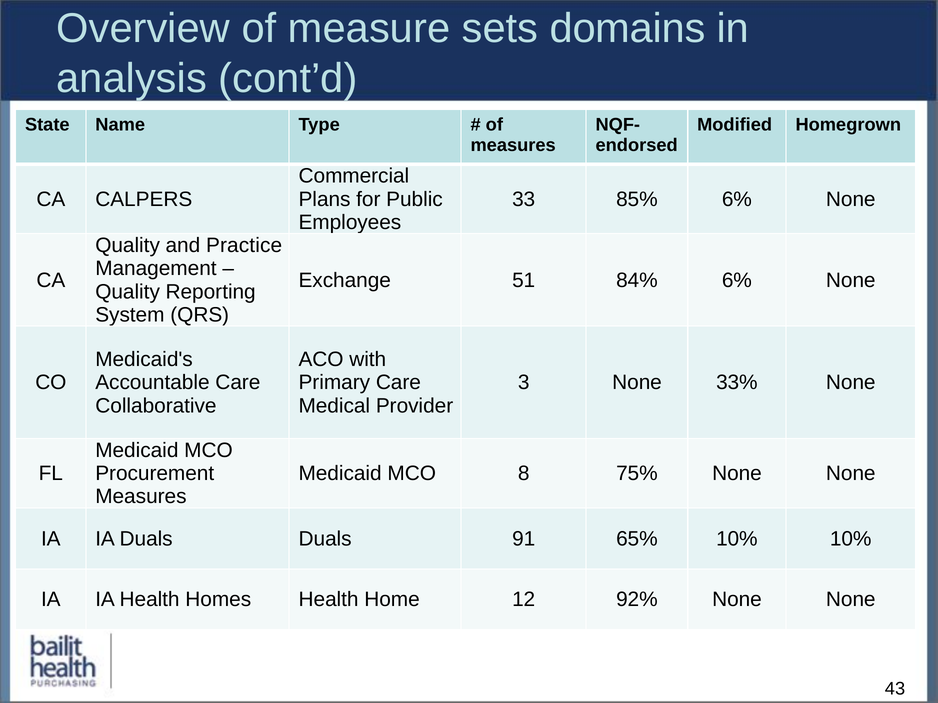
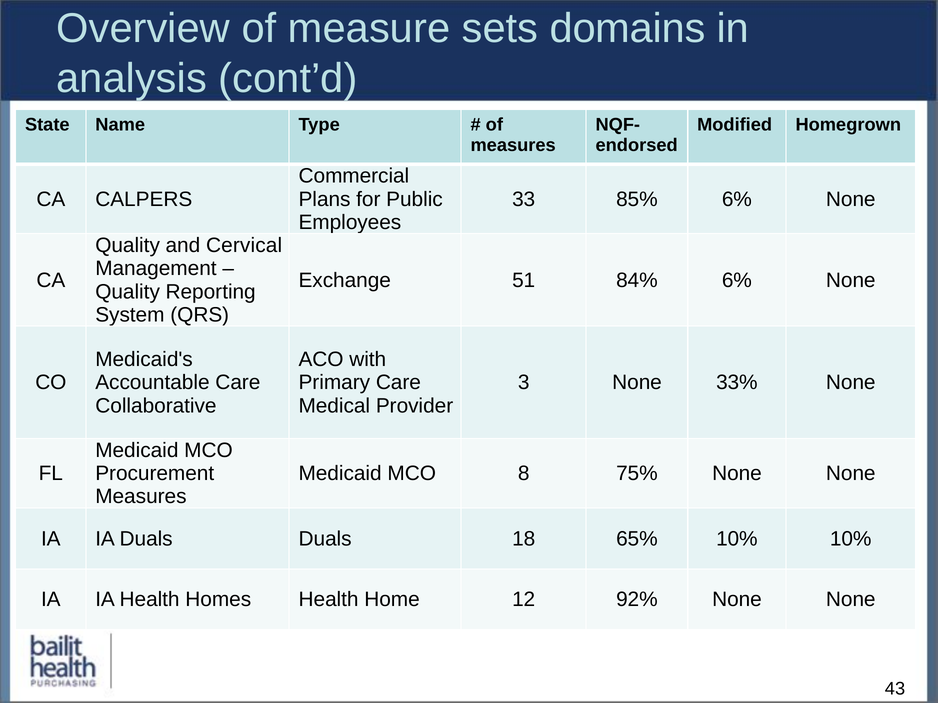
Practice: Practice -> Cervical
91: 91 -> 18
